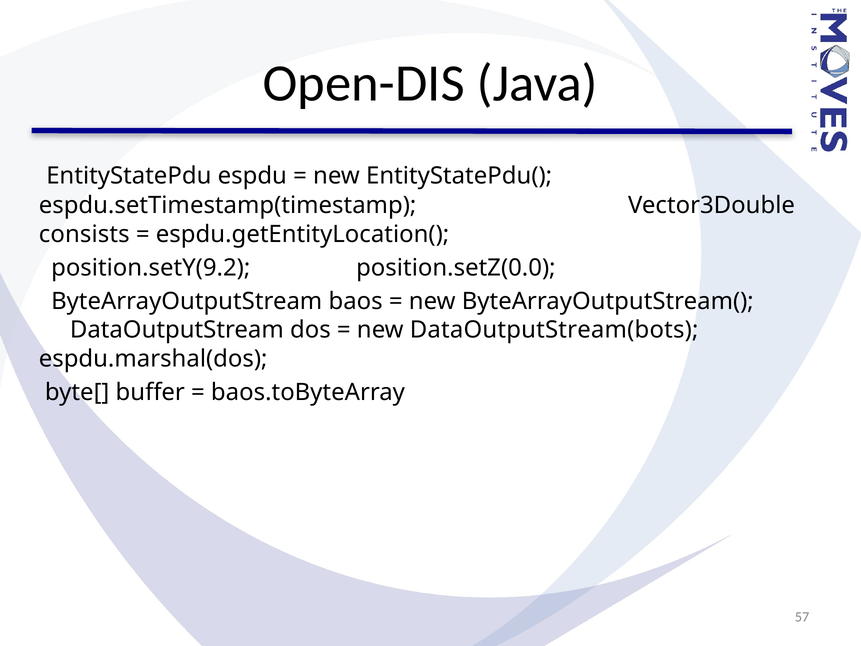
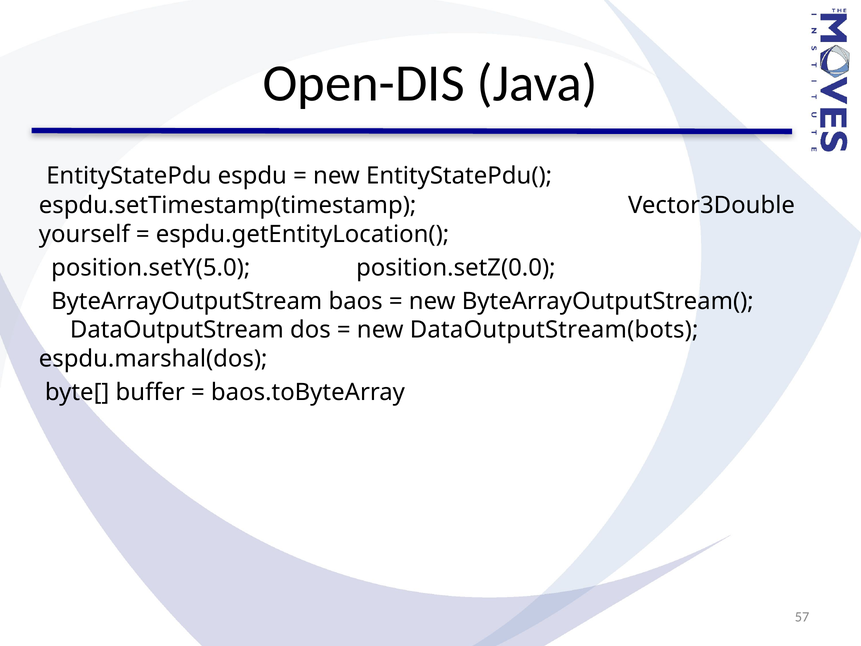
consists: consists -> yourself
position.setY(9.2: position.setY(9.2 -> position.setY(5.0
